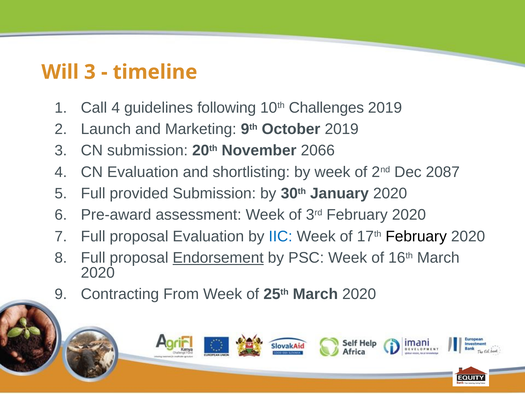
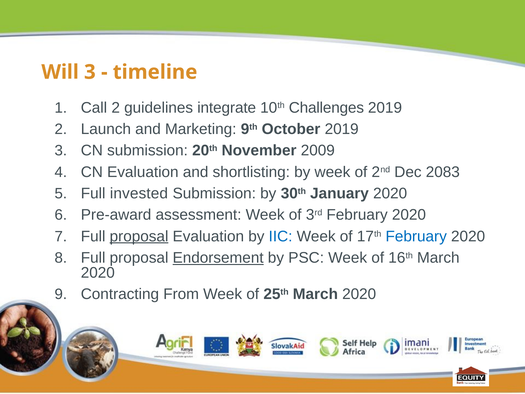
Call 4: 4 -> 2
following: following -> integrate
2066: 2066 -> 2009
2087: 2087 -> 2083
provided: provided -> invested
proposal at (139, 236) underline: none -> present
February at (416, 236) colour: black -> blue
